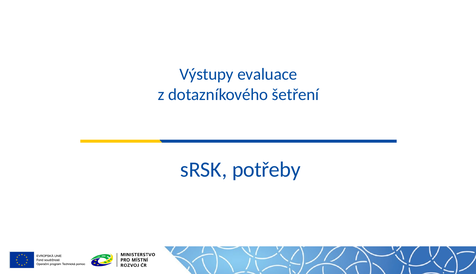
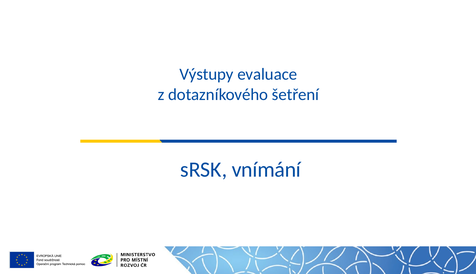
potřeby: potřeby -> vnímání
